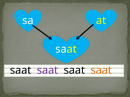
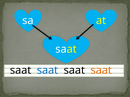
saat at (47, 71) colour: purple -> blue
